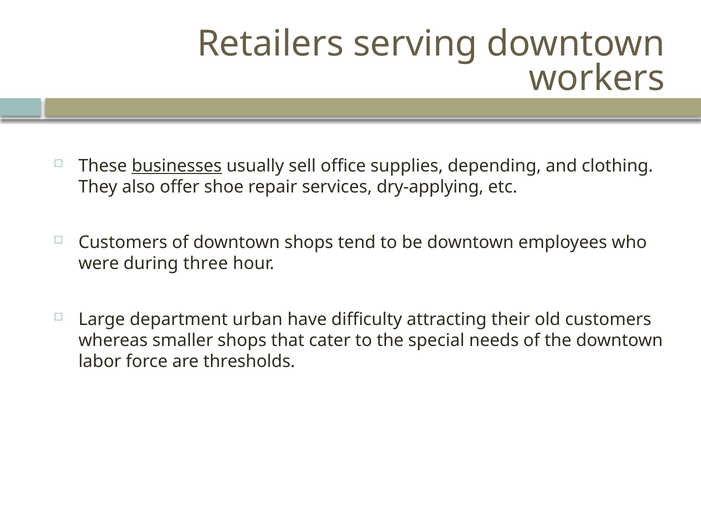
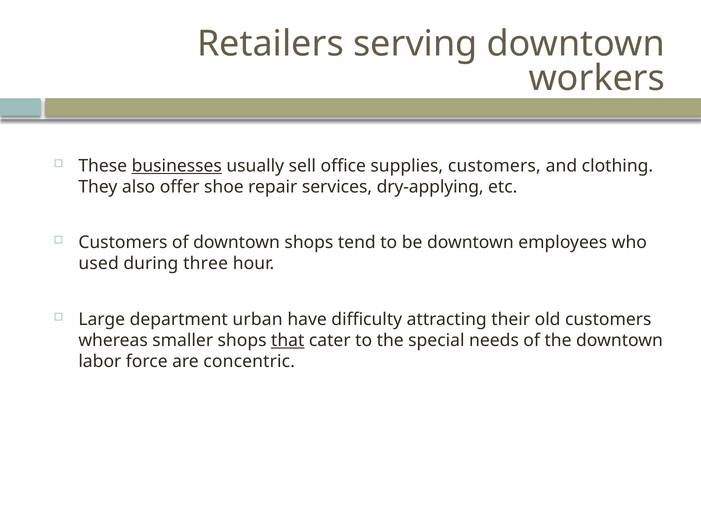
supplies depending: depending -> customers
were: were -> used
that underline: none -> present
thresholds: thresholds -> concentric
